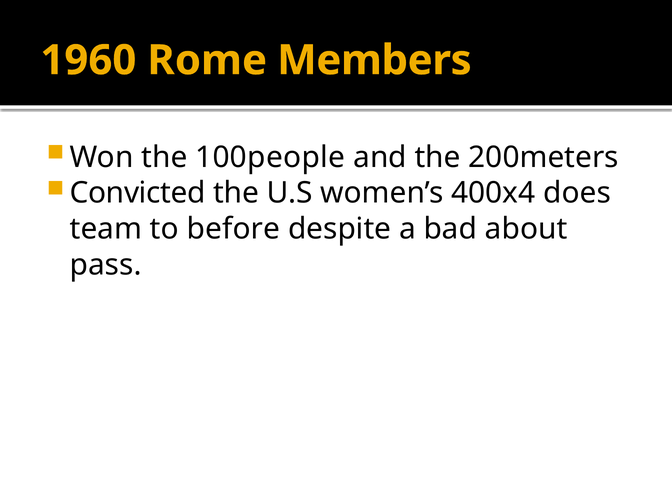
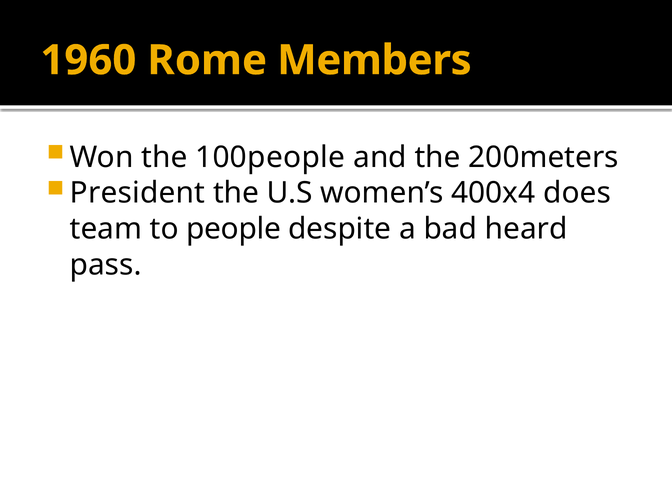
Convicted: Convicted -> President
before: before -> people
about: about -> heard
